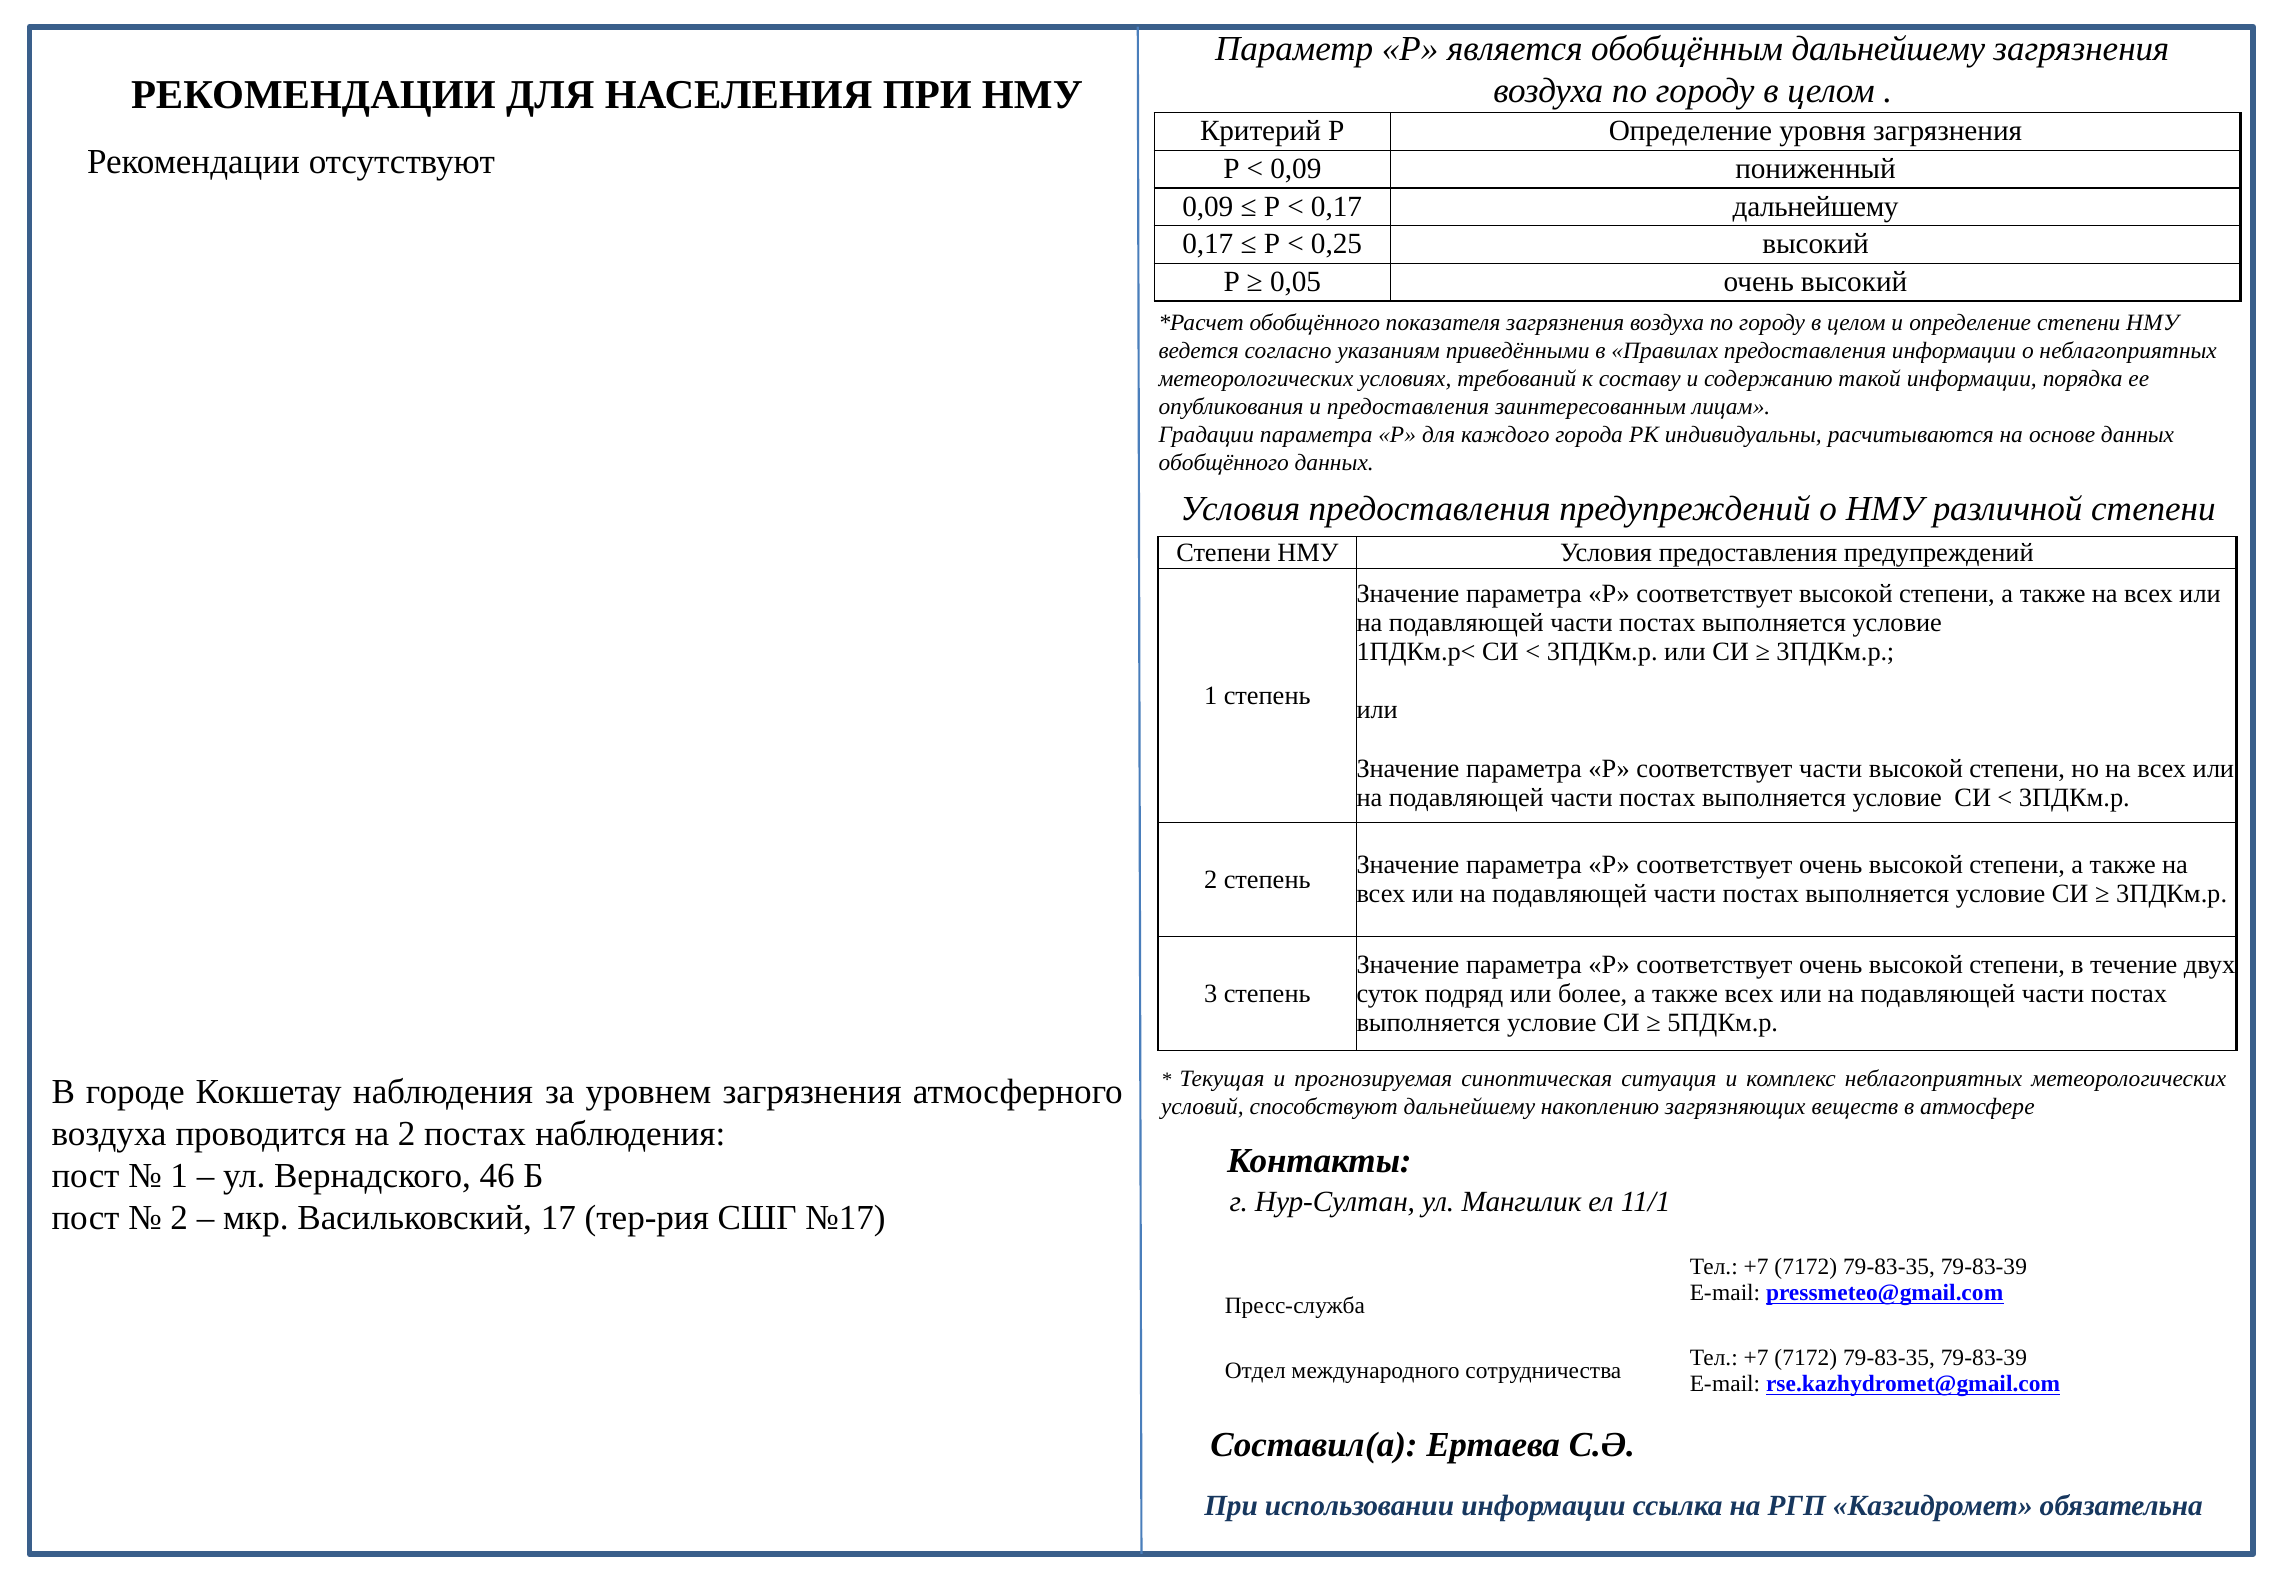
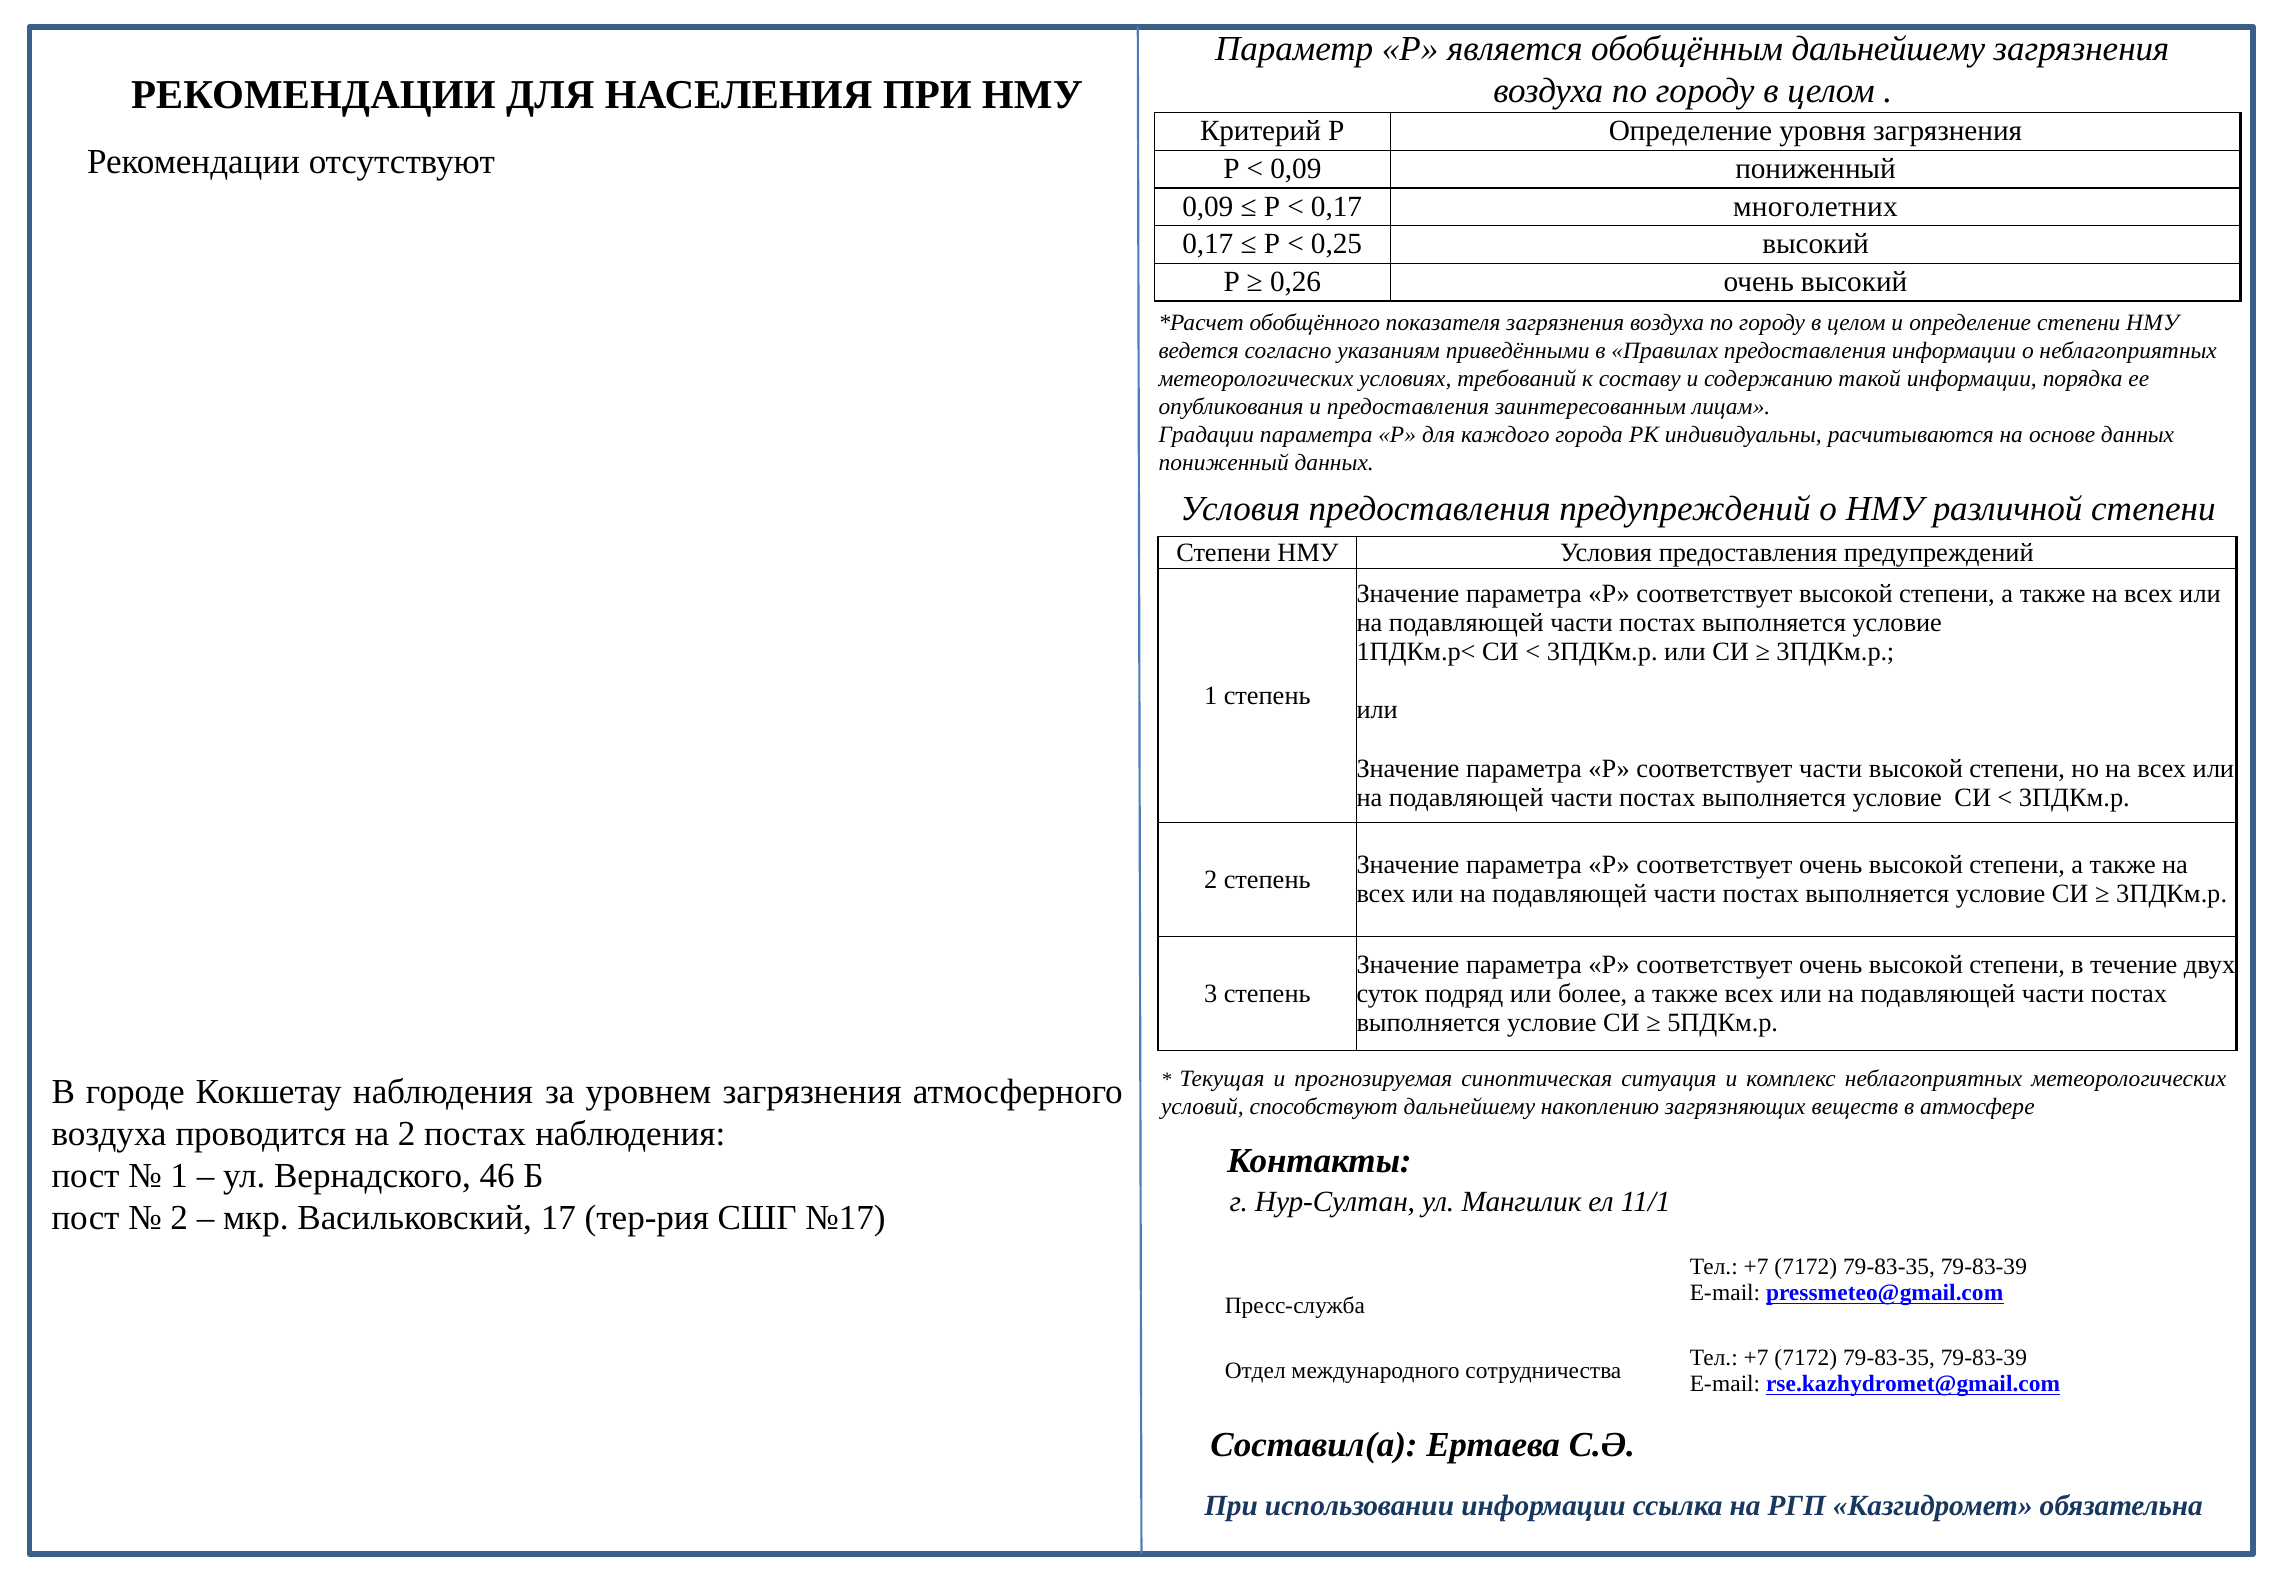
0,17 дальнейшему: дальнейшему -> многолетних
0,05: 0,05 -> 0,26
обобщённого at (1224, 463): обобщённого -> пониженный
